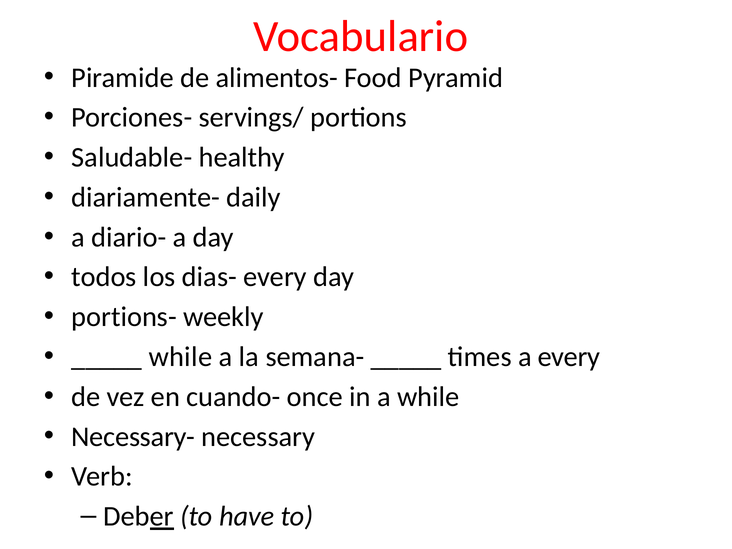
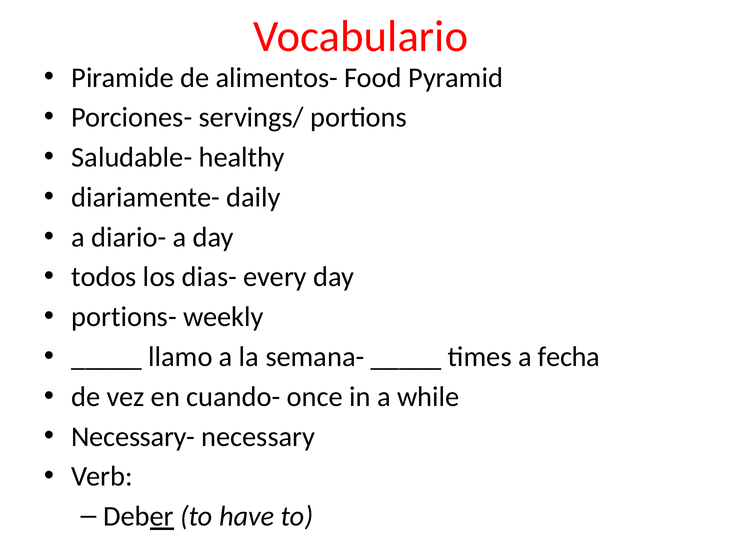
while at (180, 357): while -> llamo
a every: every -> fecha
